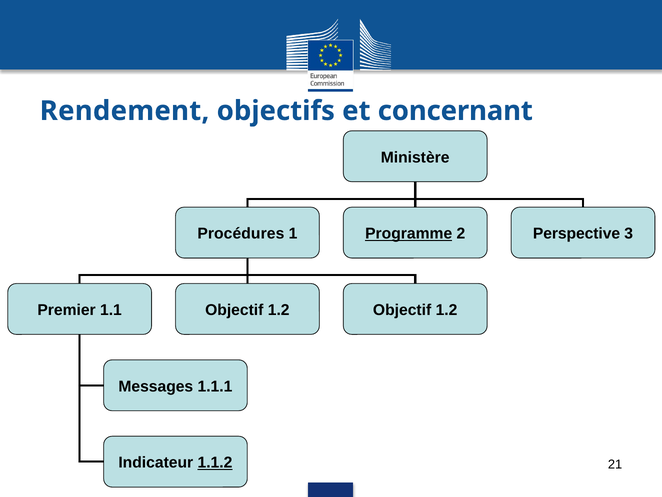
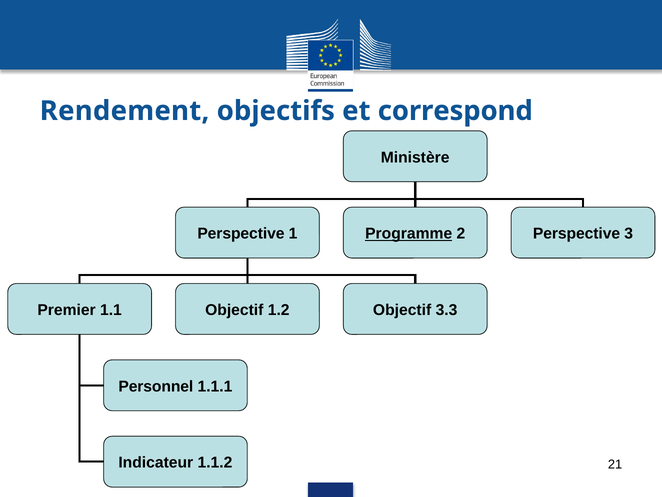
concernant: concernant -> correspond
Procédures at (241, 233): Procédures -> Perspective
1.1 Objectif 1.2: 1.2 -> 3.3
Messages: Messages -> Personnel
1.1.2 underline: present -> none
